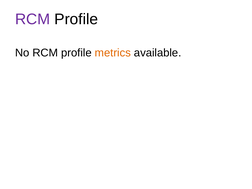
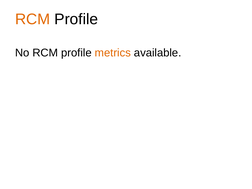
RCM at (33, 19) colour: purple -> orange
